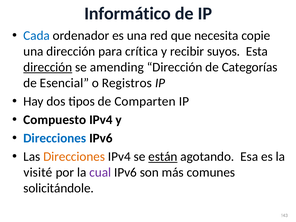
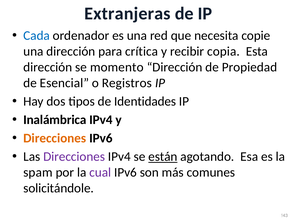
Informático: Informático -> Extranjeras
suyos: suyos -> copia
dirección at (48, 67) underline: present -> none
amending: amending -> momento
Categorías: Categorías -> Propiedad
Comparten: Comparten -> Identidades
Compuesto: Compuesto -> Inalámbrica
Direcciones at (55, 138) colour: blue -> orange
Direcciones at (74, 157) colour: orange -> purple
visité: visité -> spam
